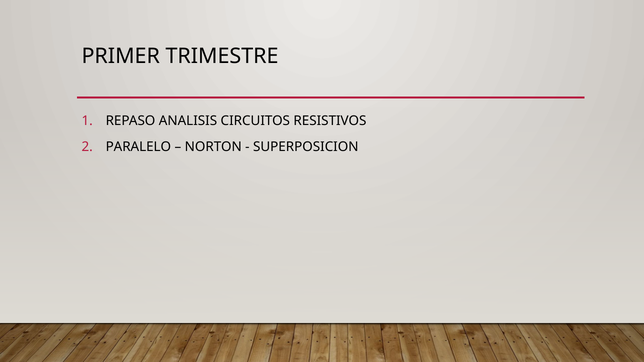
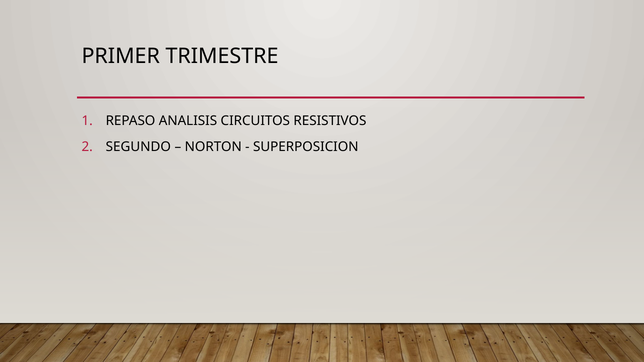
PARALELO: PARALELO -> SEGUNDO
